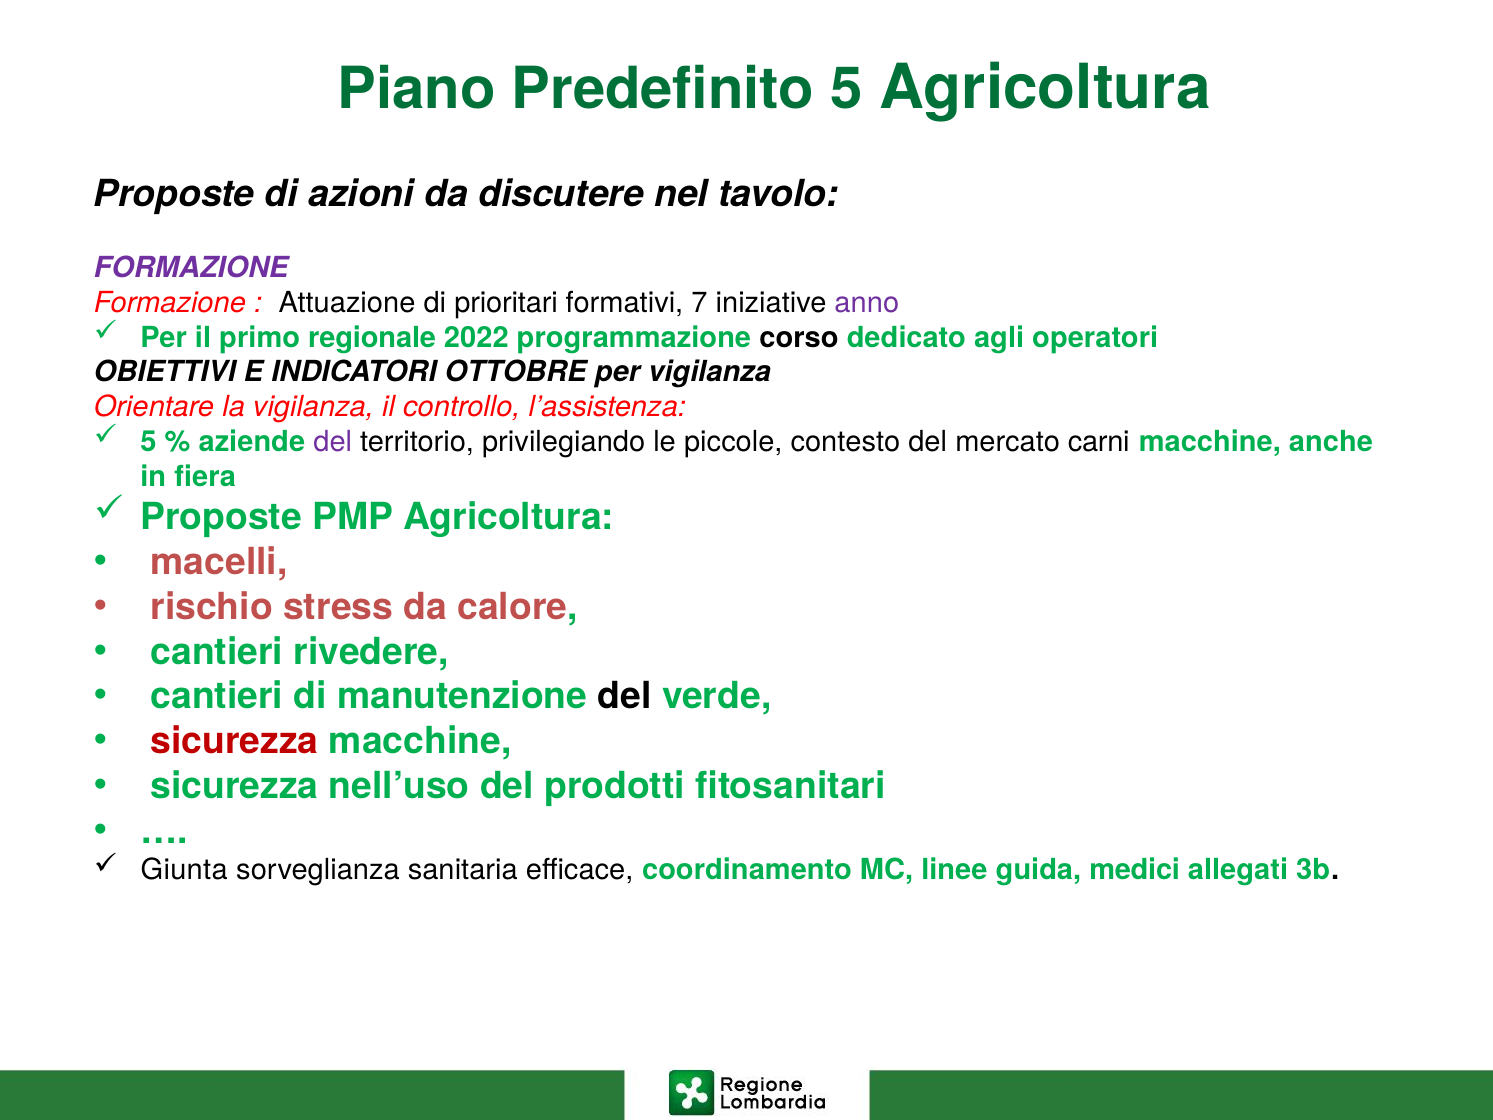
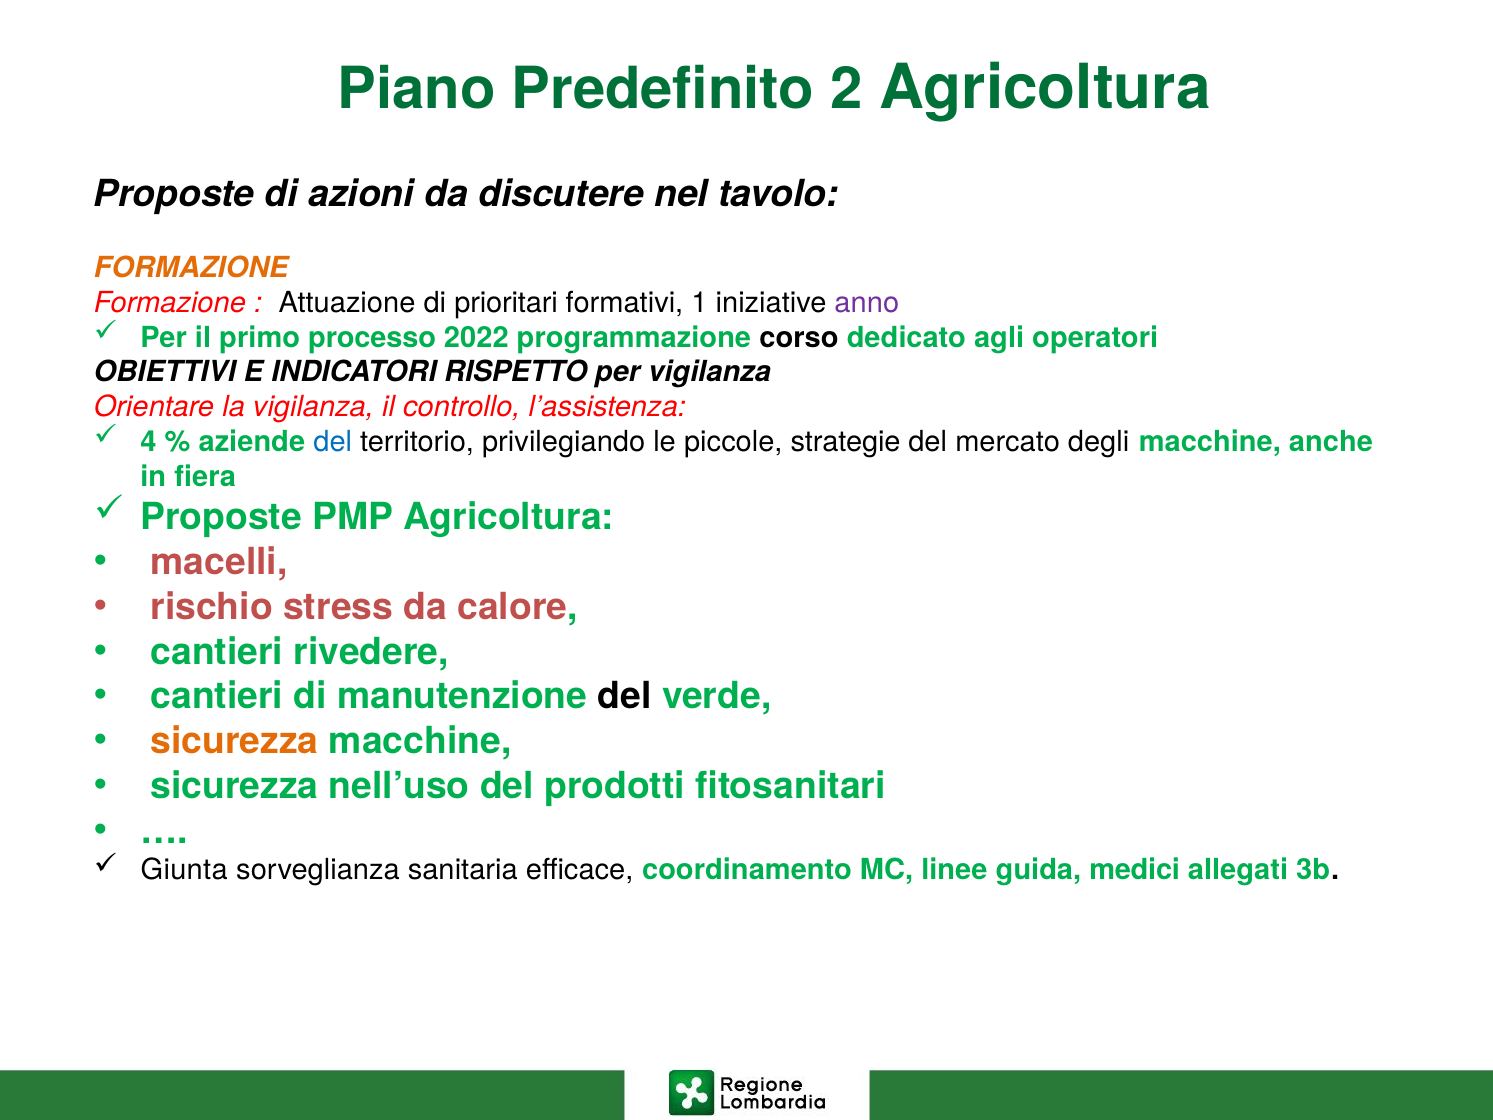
Predefinito 5: 5 -> 2
FORMAZIONE at (191, 268) colour: purple -> orange
7: 7 -> 1
regionale: regionale -> processo
OTTOBRE: OTTOBRE -> RISPETTO
5 at (149, 442): 5 -> 4
del at (333, 442) colour: purple -> blue
contesto: contesto -> strategie
carni: carni -> degli
sicurezza at (235, 741) colour: red -> orange
